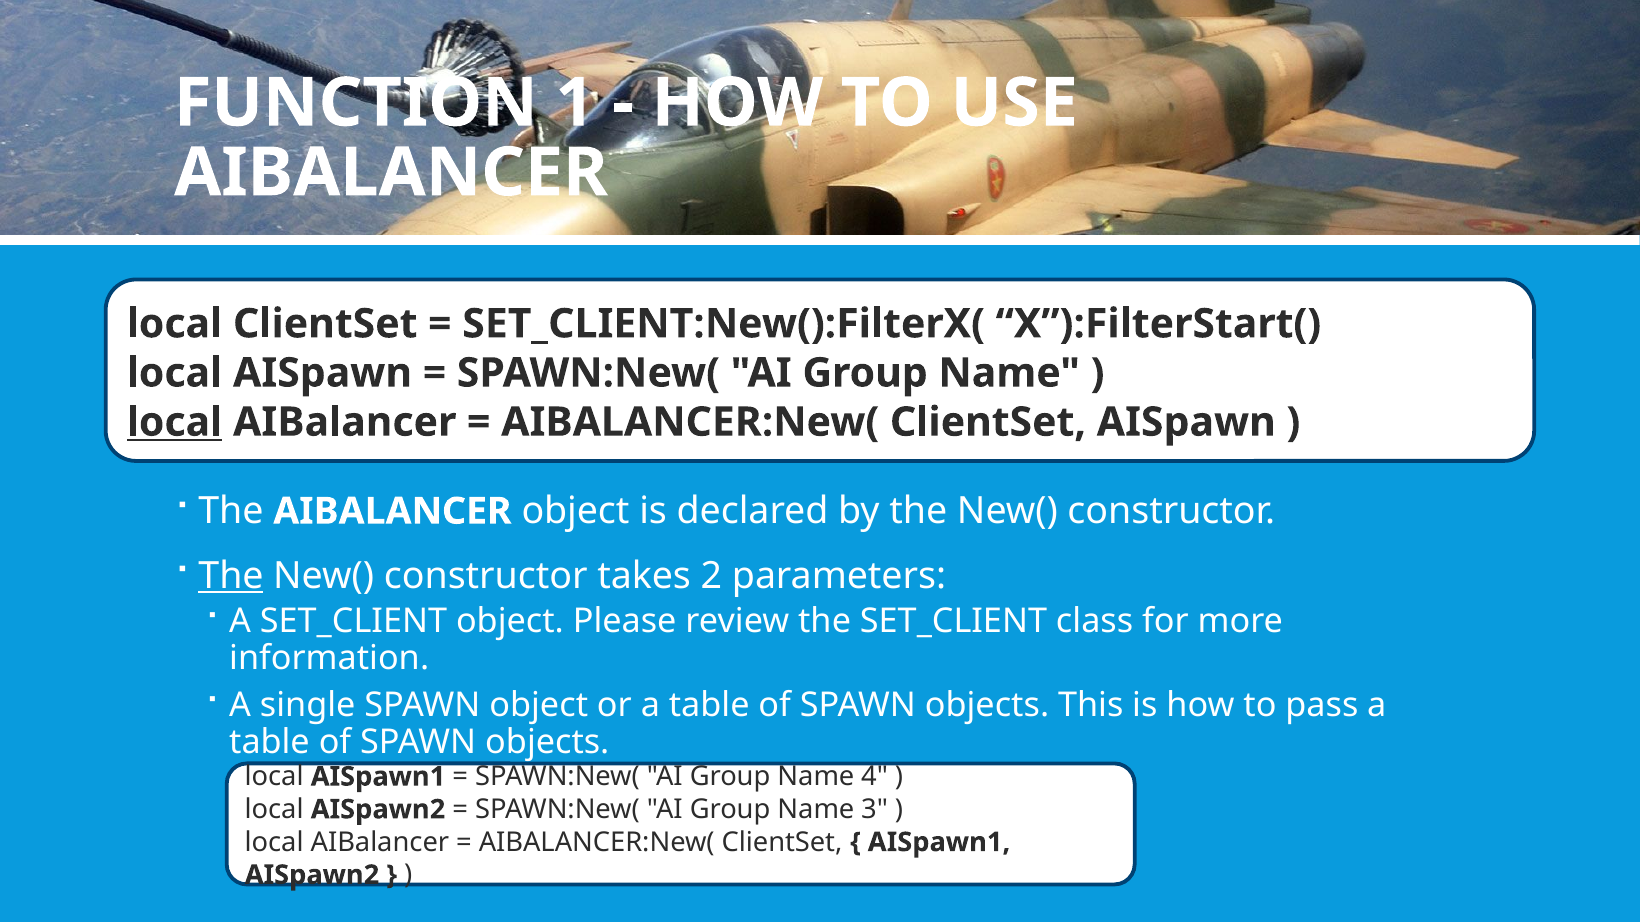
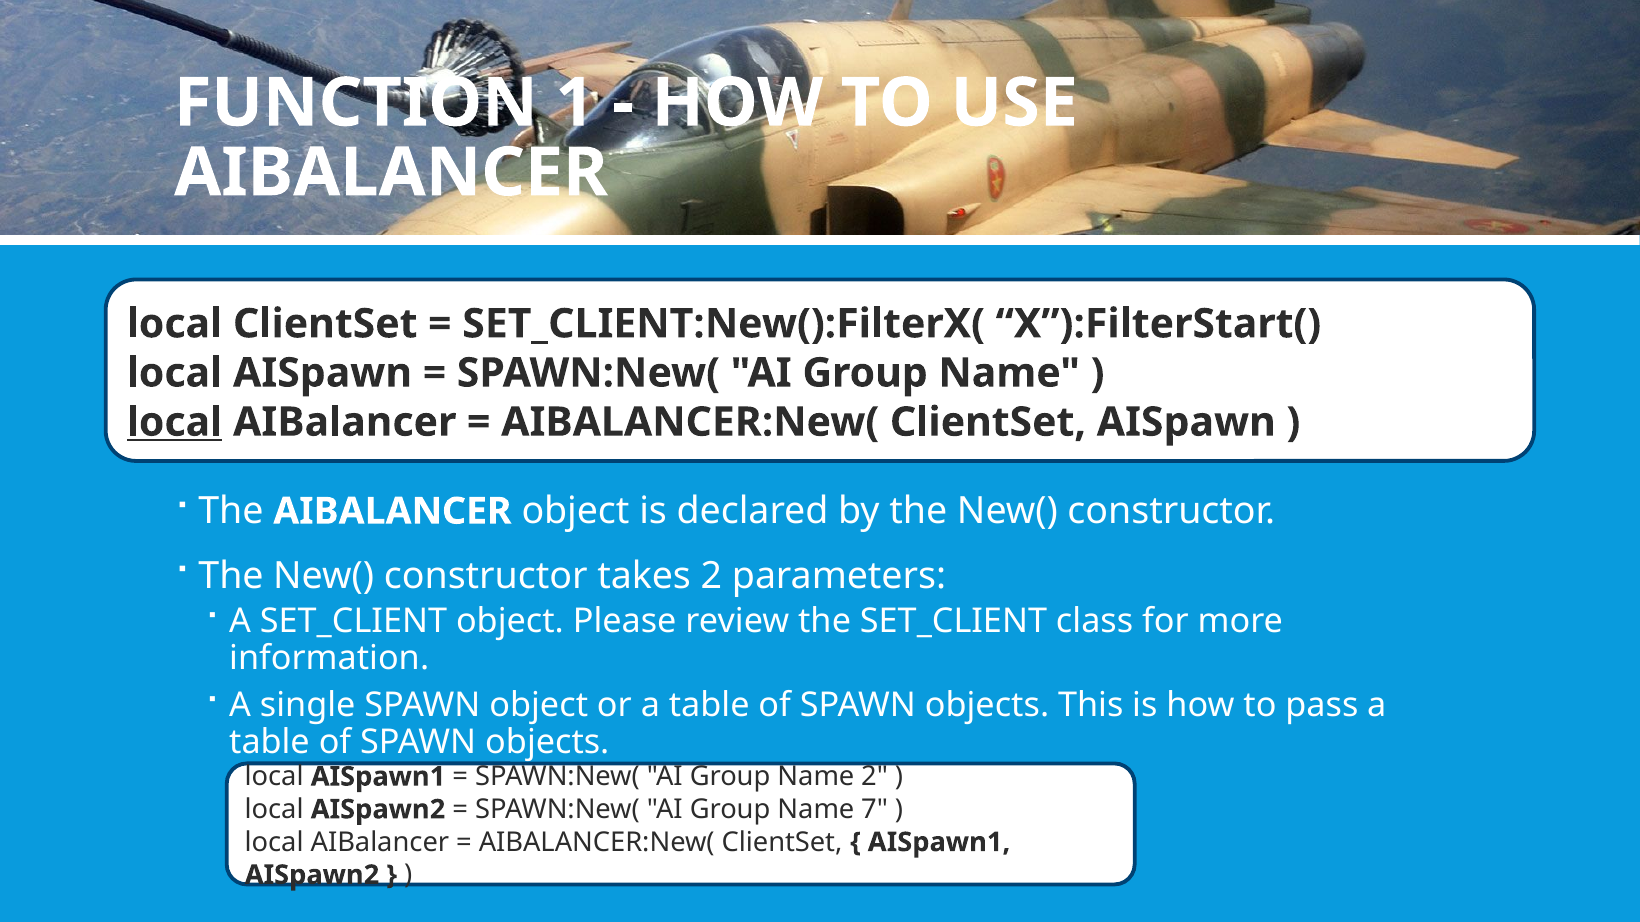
The at (231, 576) underline: present -> none
Name 4: 4 -> 2
3: 3 -> 7
